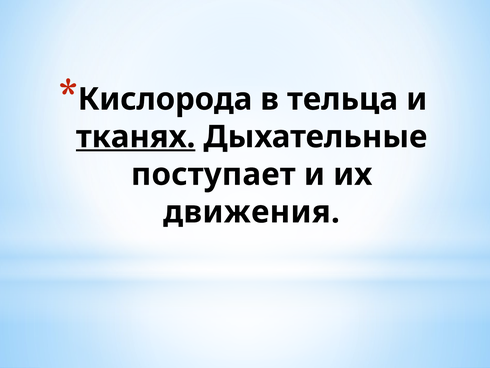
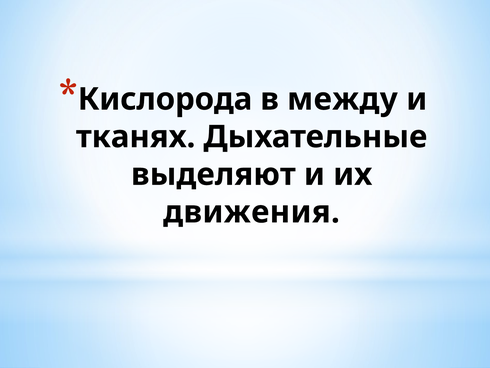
тельца: тельца -> между
тканях underline: present -> none
поступает: поступает -> выделяют
